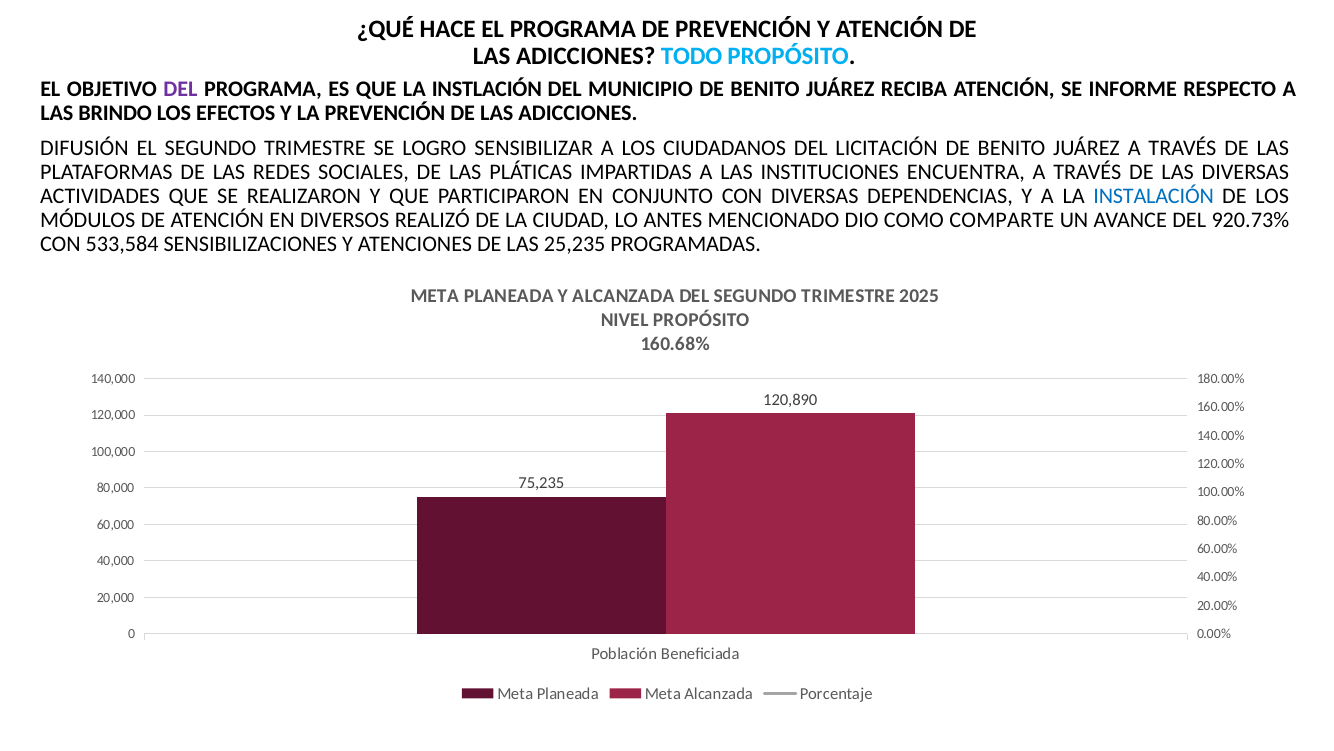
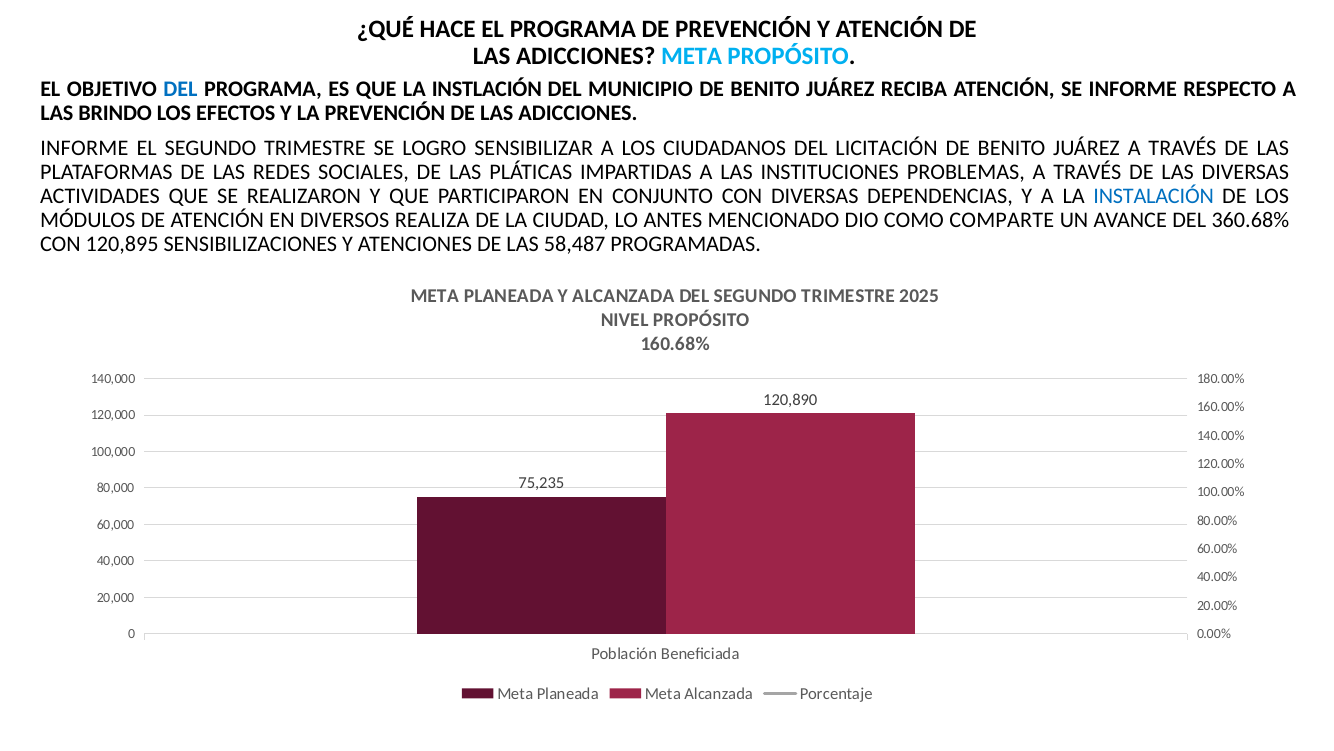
ADICCIONES TODO: TODO -> META
DEL at (180, 89) colour: purple -> blue
DIFUSIÓN at (84, 148): DIFUSIÓN -> INFORME
ENCUENTRA: ENCUENTRA -> PROBLEMAS
REALIZÓ: REALIZÓ -> REALIZA
920.73%: 920.73% -> 360.68%
533,584: 533,584 -> 120,895
25,235: 25,235 -> 58,487
